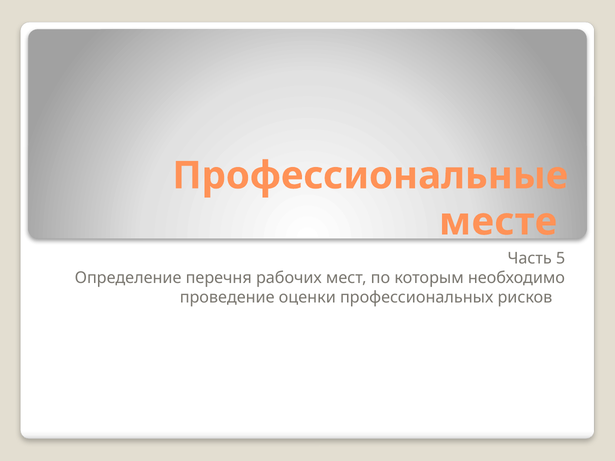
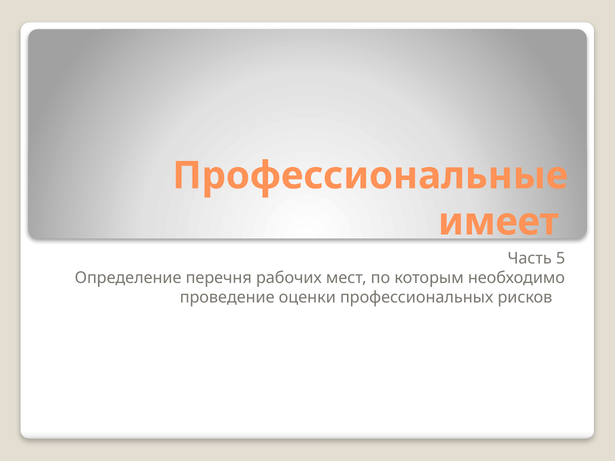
месте: месте -> имеет
